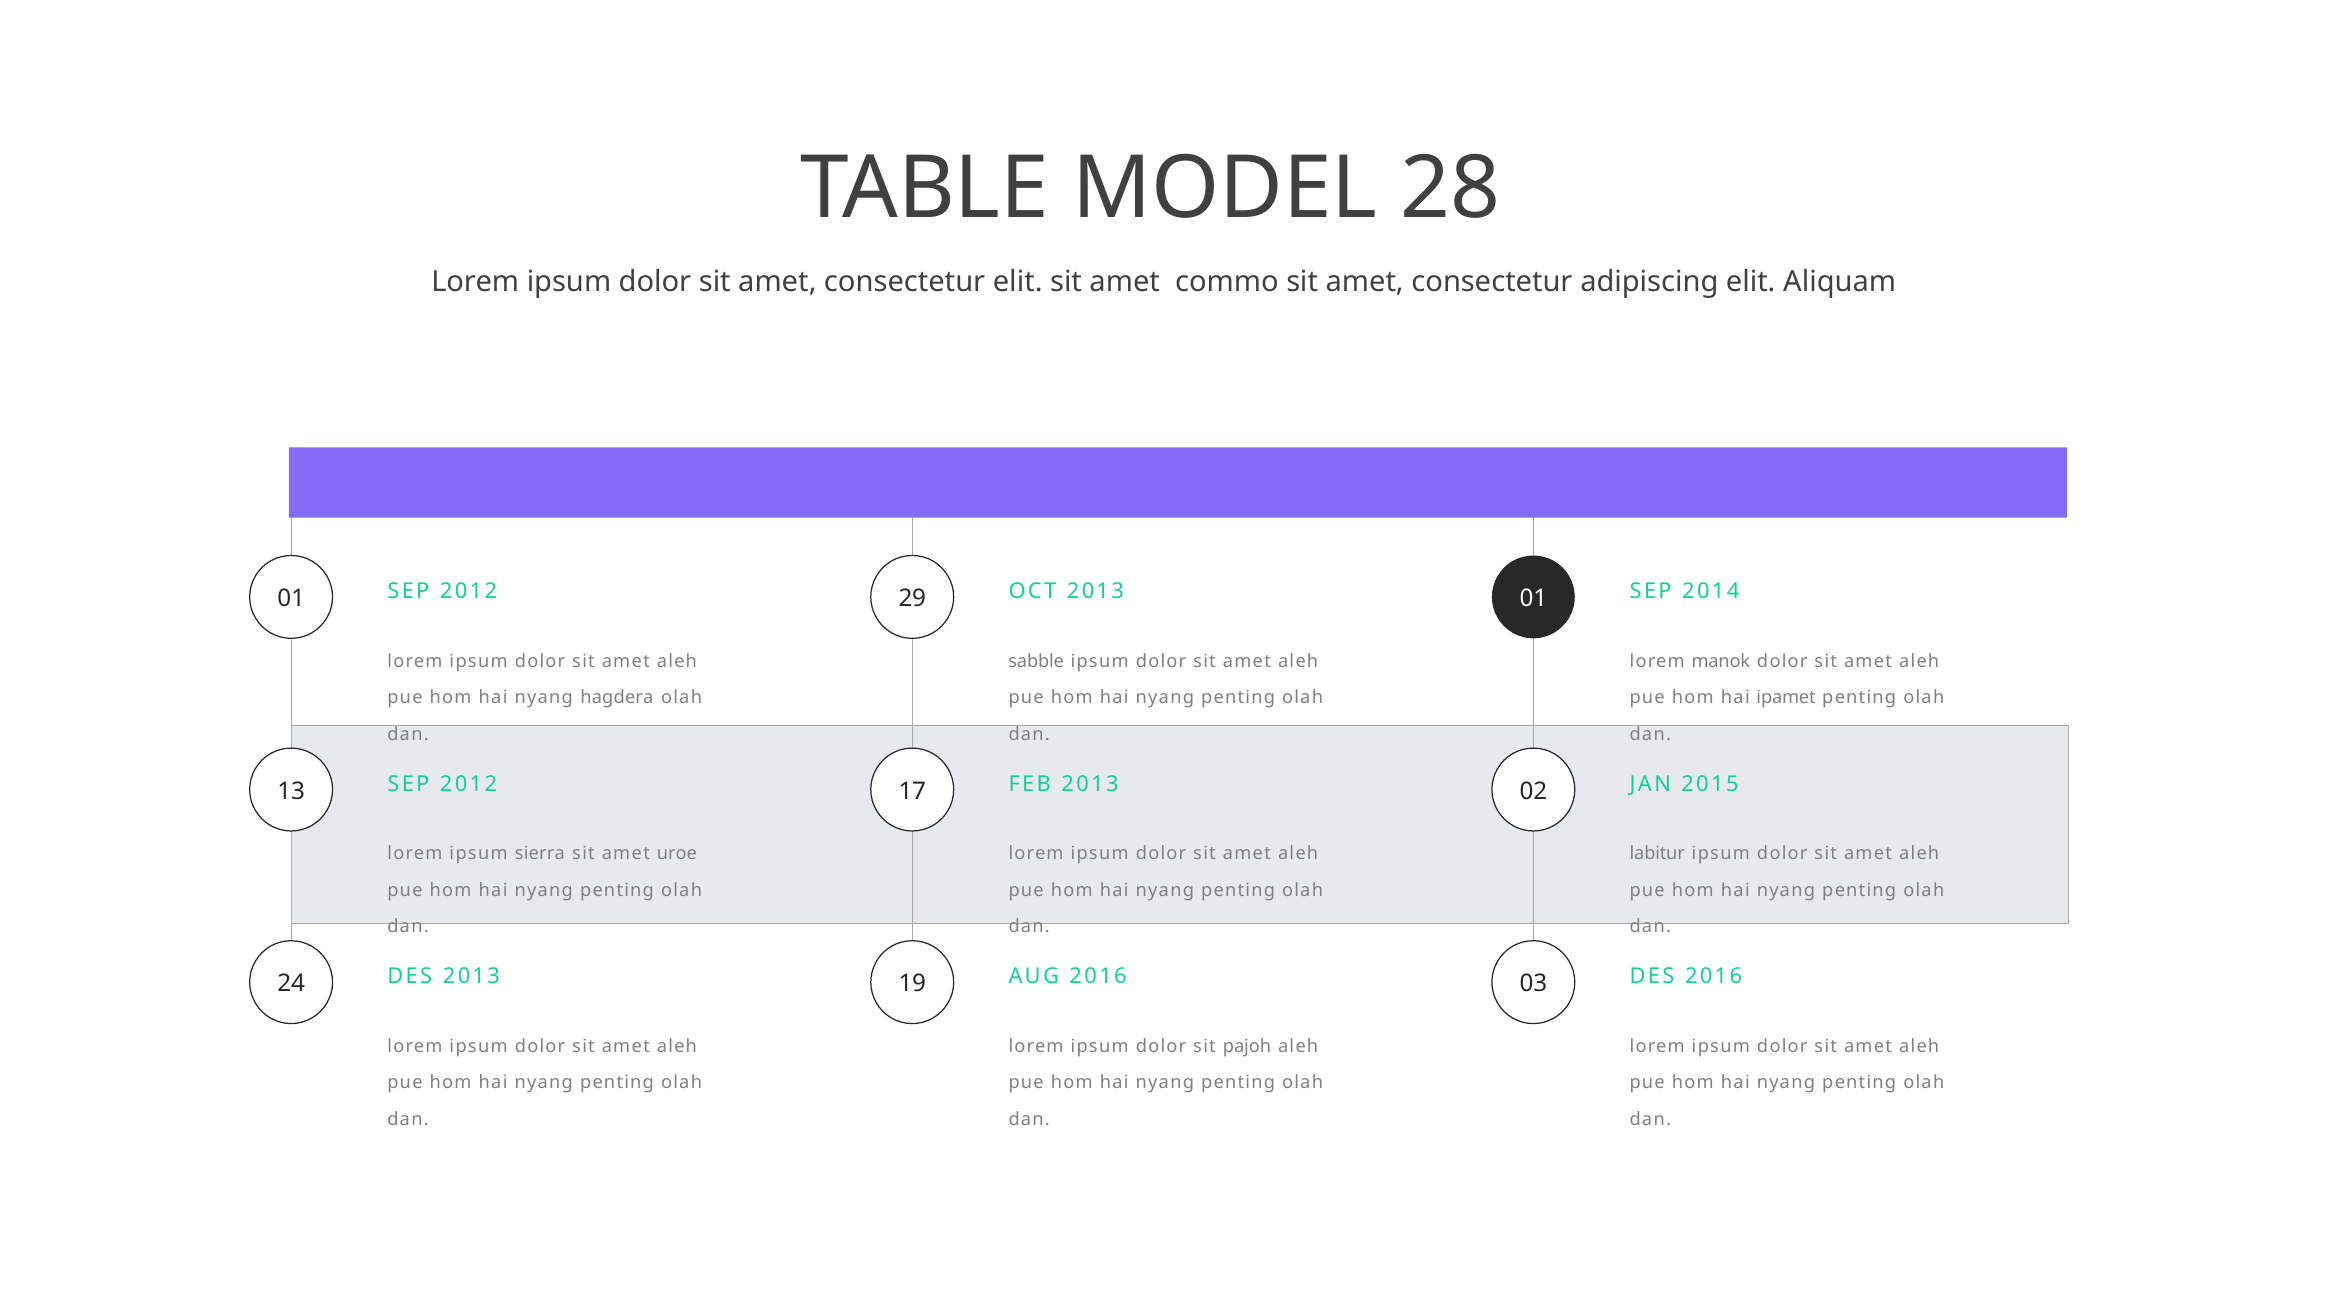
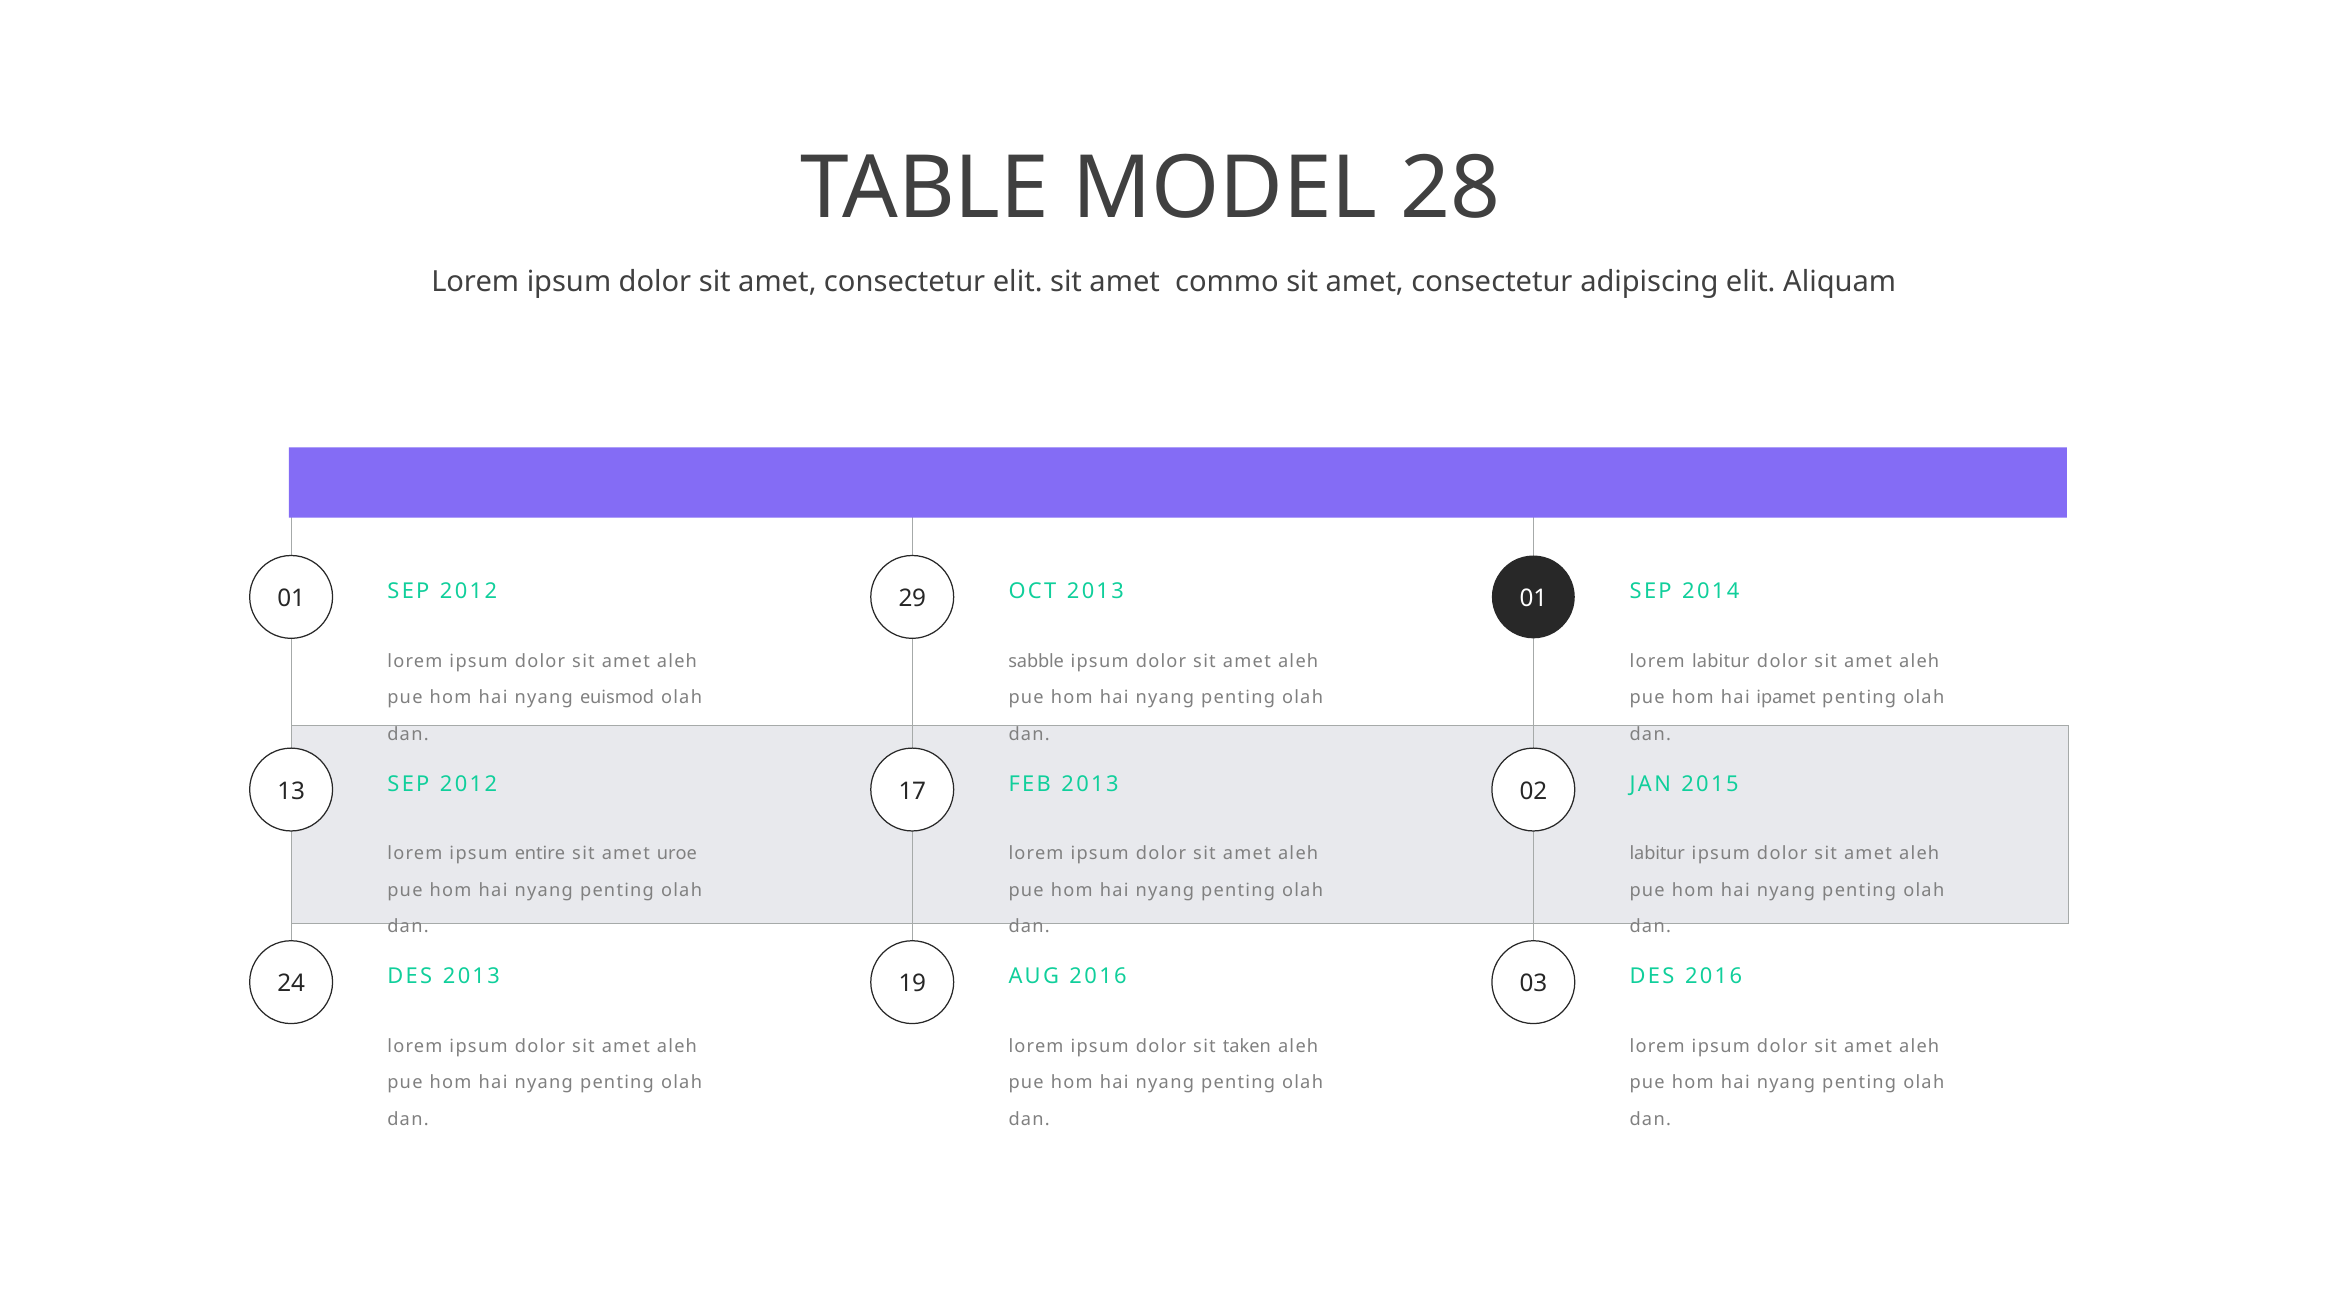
lorem manok: manok -> labitur
hagdera: hagdera -> euismod
sierra: sierra -> entire
pajoh: pajoh -> taken
